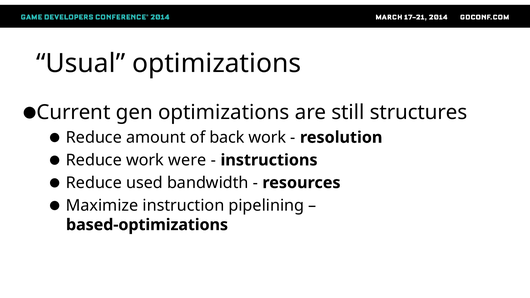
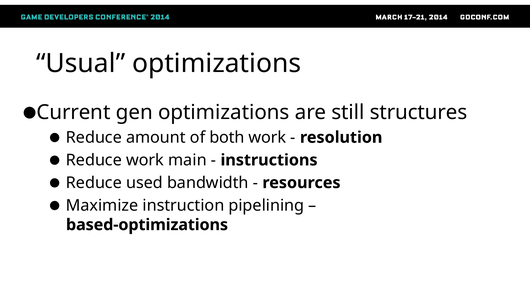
back: back -> both
were: were -> main
